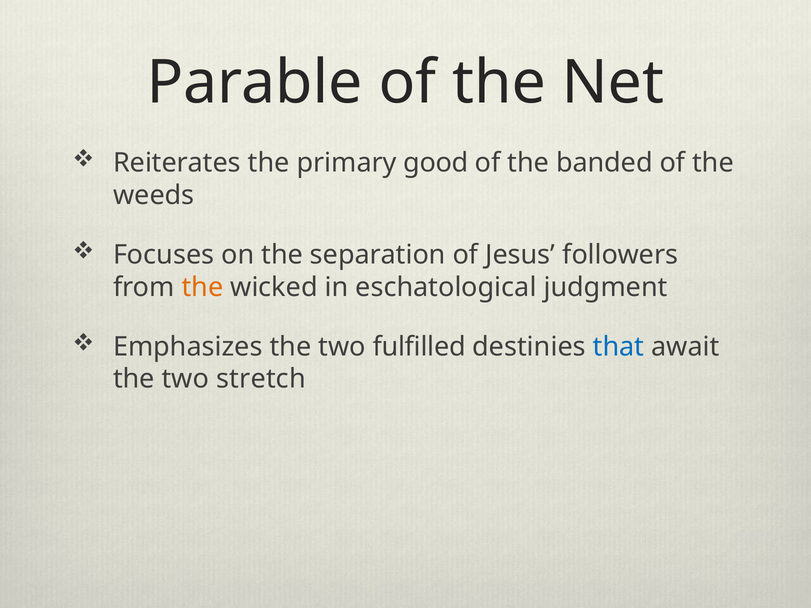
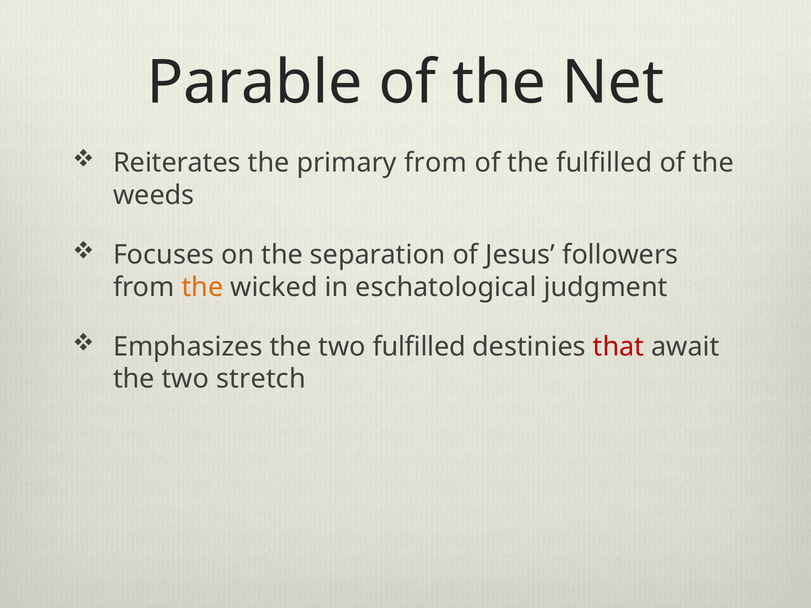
primary good: good -> from
the banded: banded -> fulfilled
that colour: blue -> red
